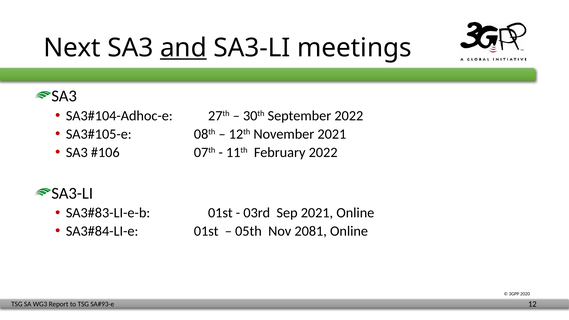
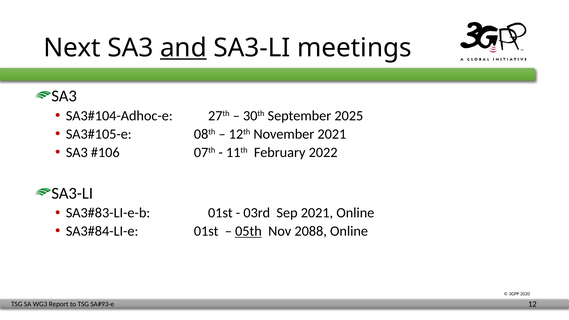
September 2022: 2022 -> 2025
05th underline: none -> present
2081: 2081 -> 2088
